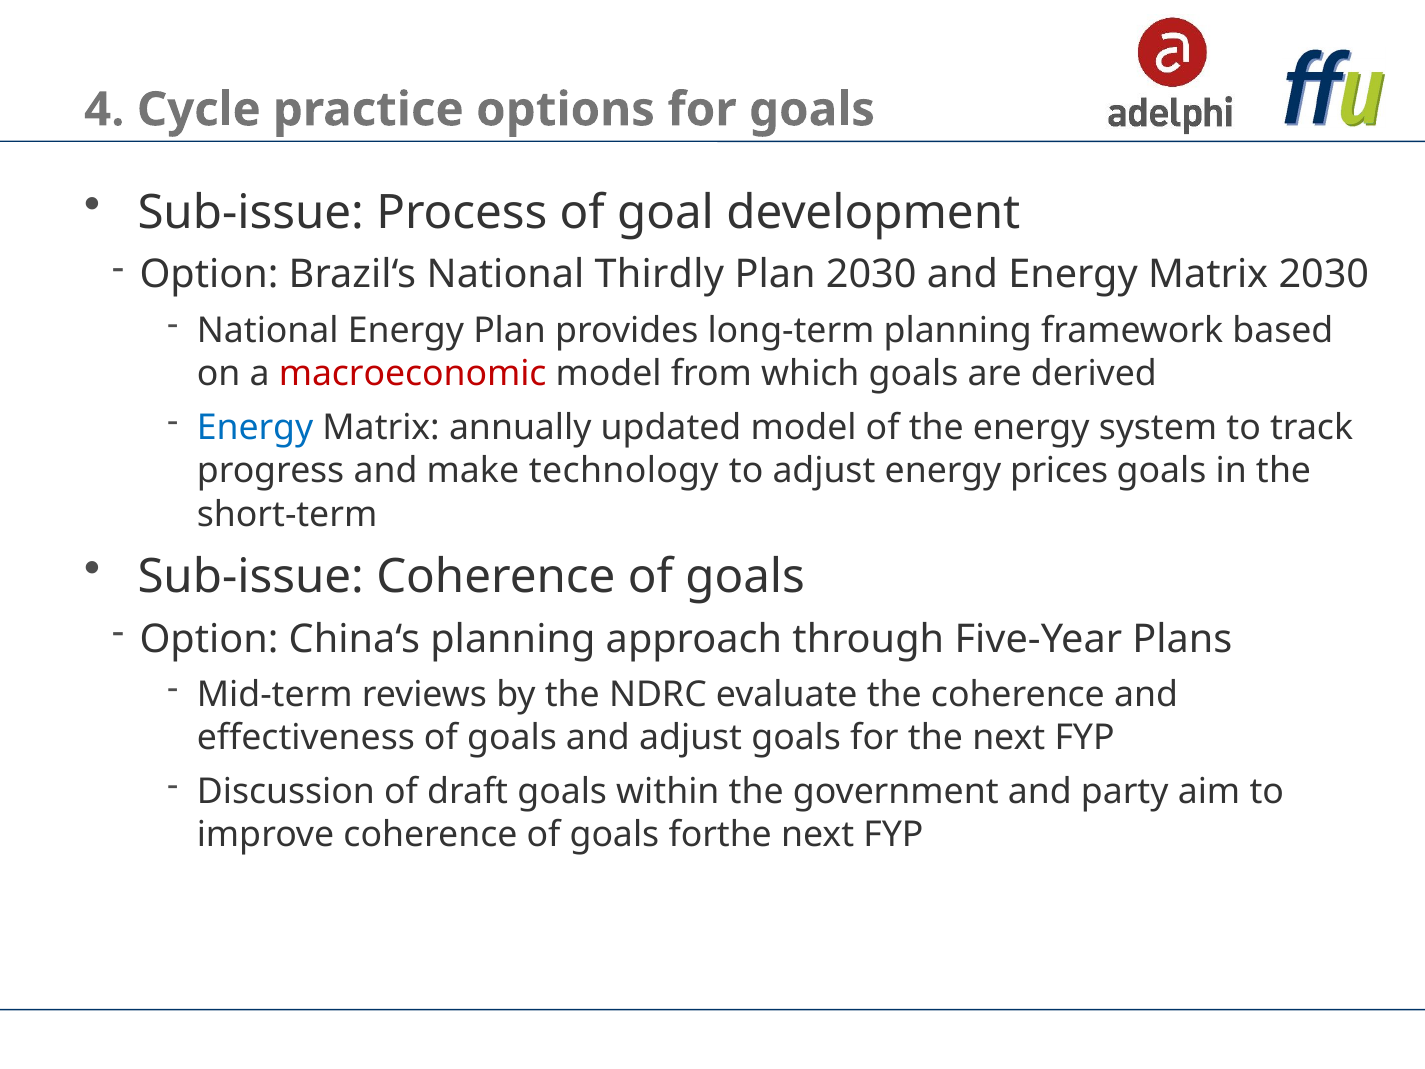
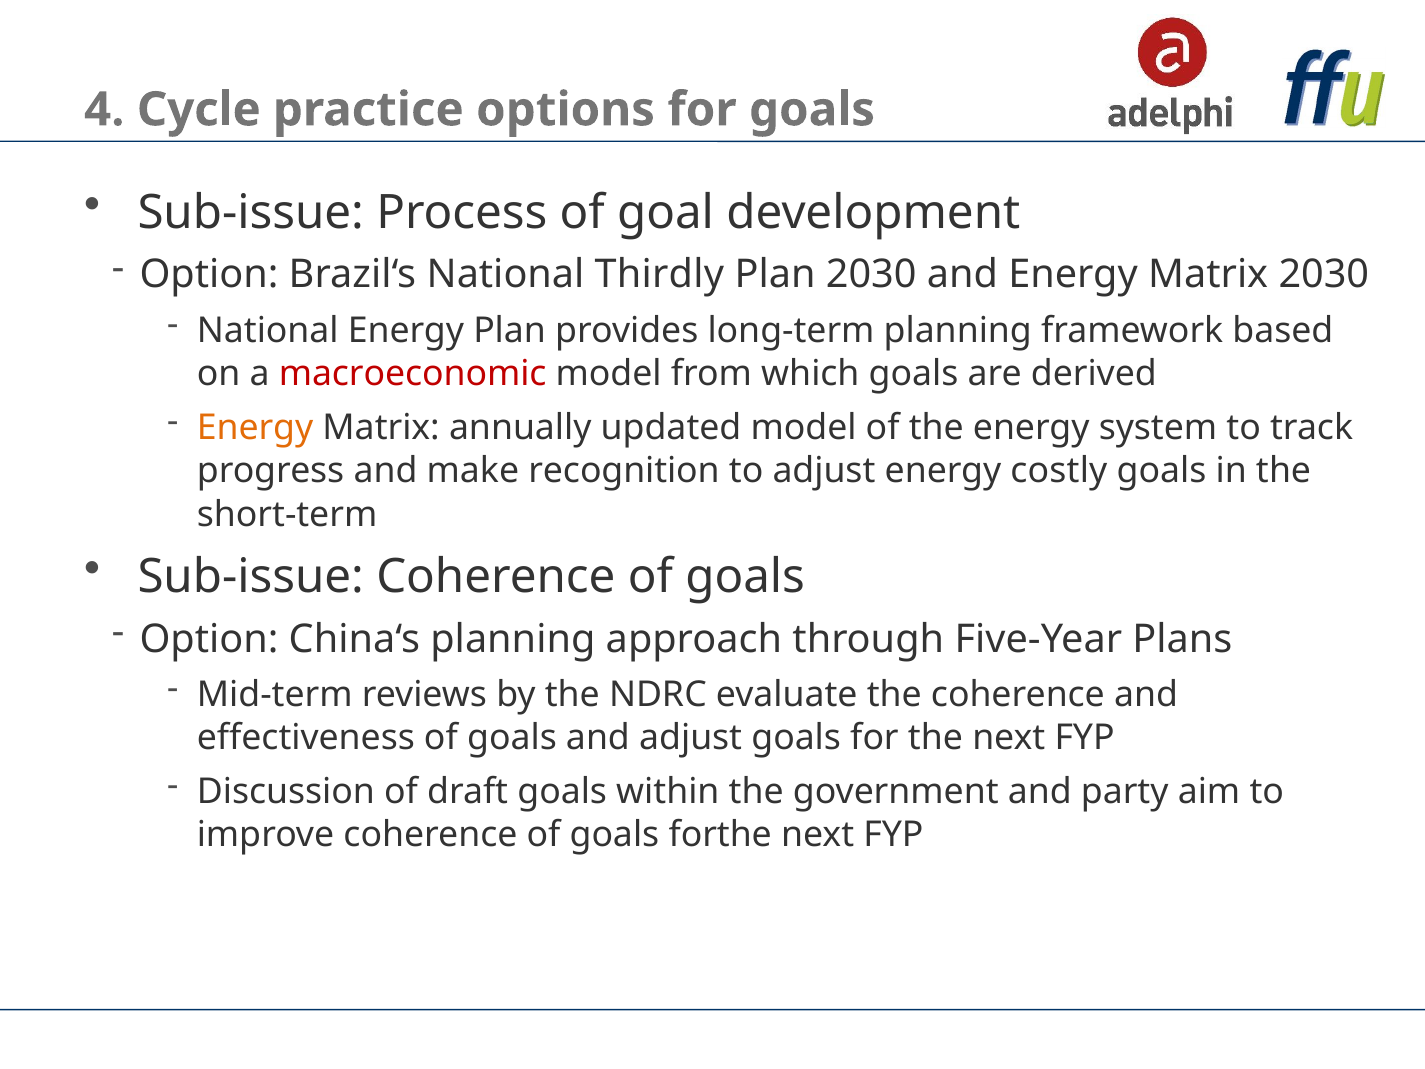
Energy at (255, 427) colour: blue -> orange
technology: technology -> recognition
prices: prices -> costly
